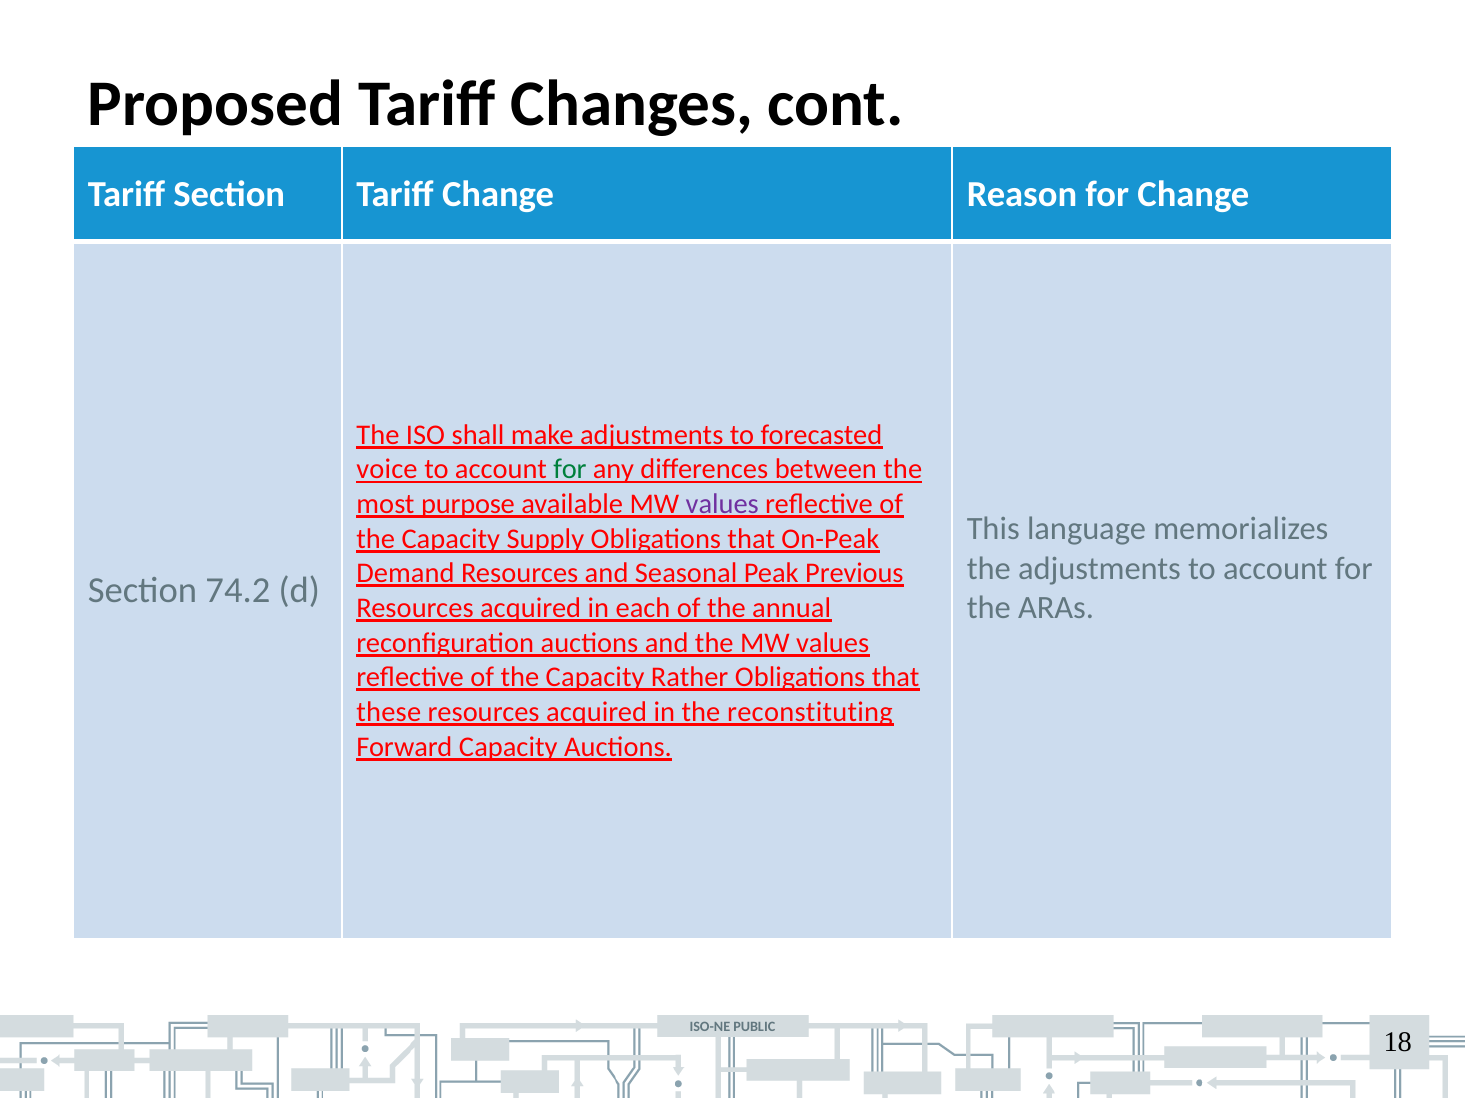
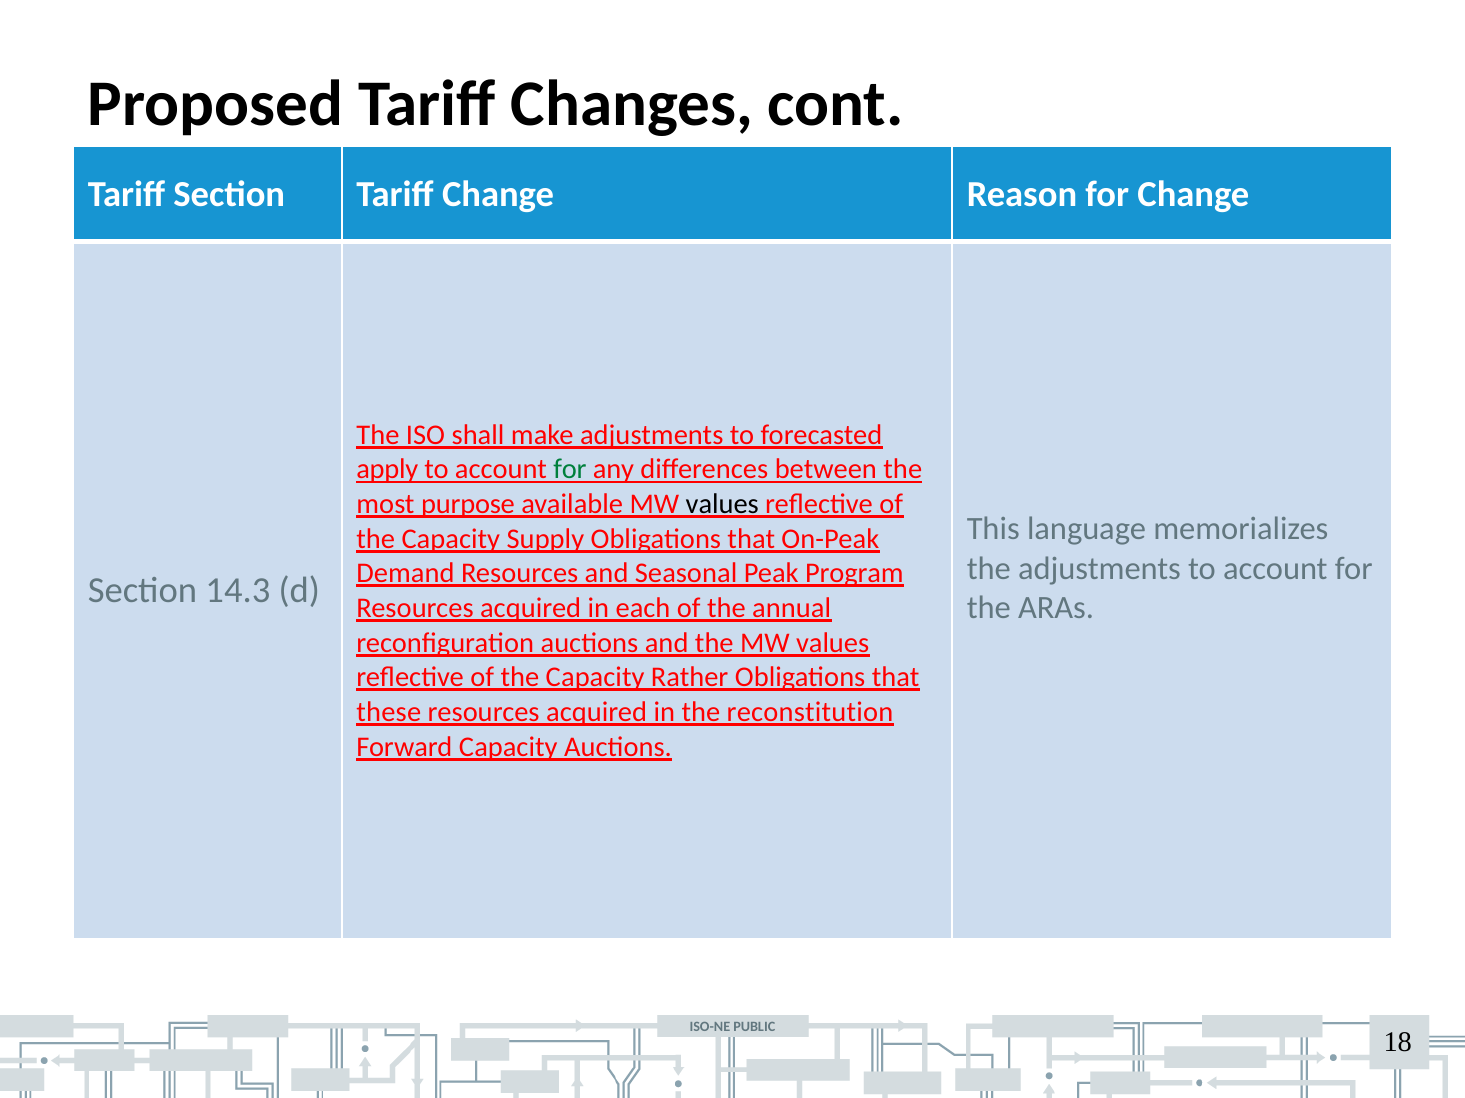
voice: voice -> apply
values at (722, 505) colour: purple -> black
Previous: Previous -> Program
74.2: 74.2 -> 14.3
reconstituting: reconstituting -> reconstitution
